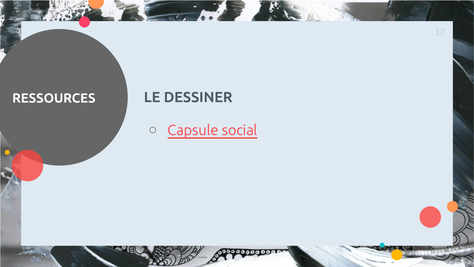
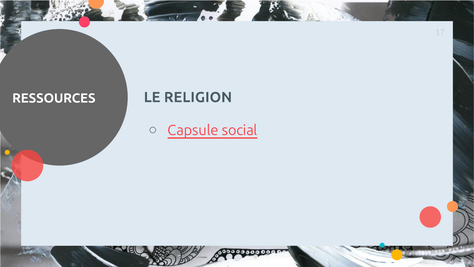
DESSINER: DESSINER -> RELIGION
